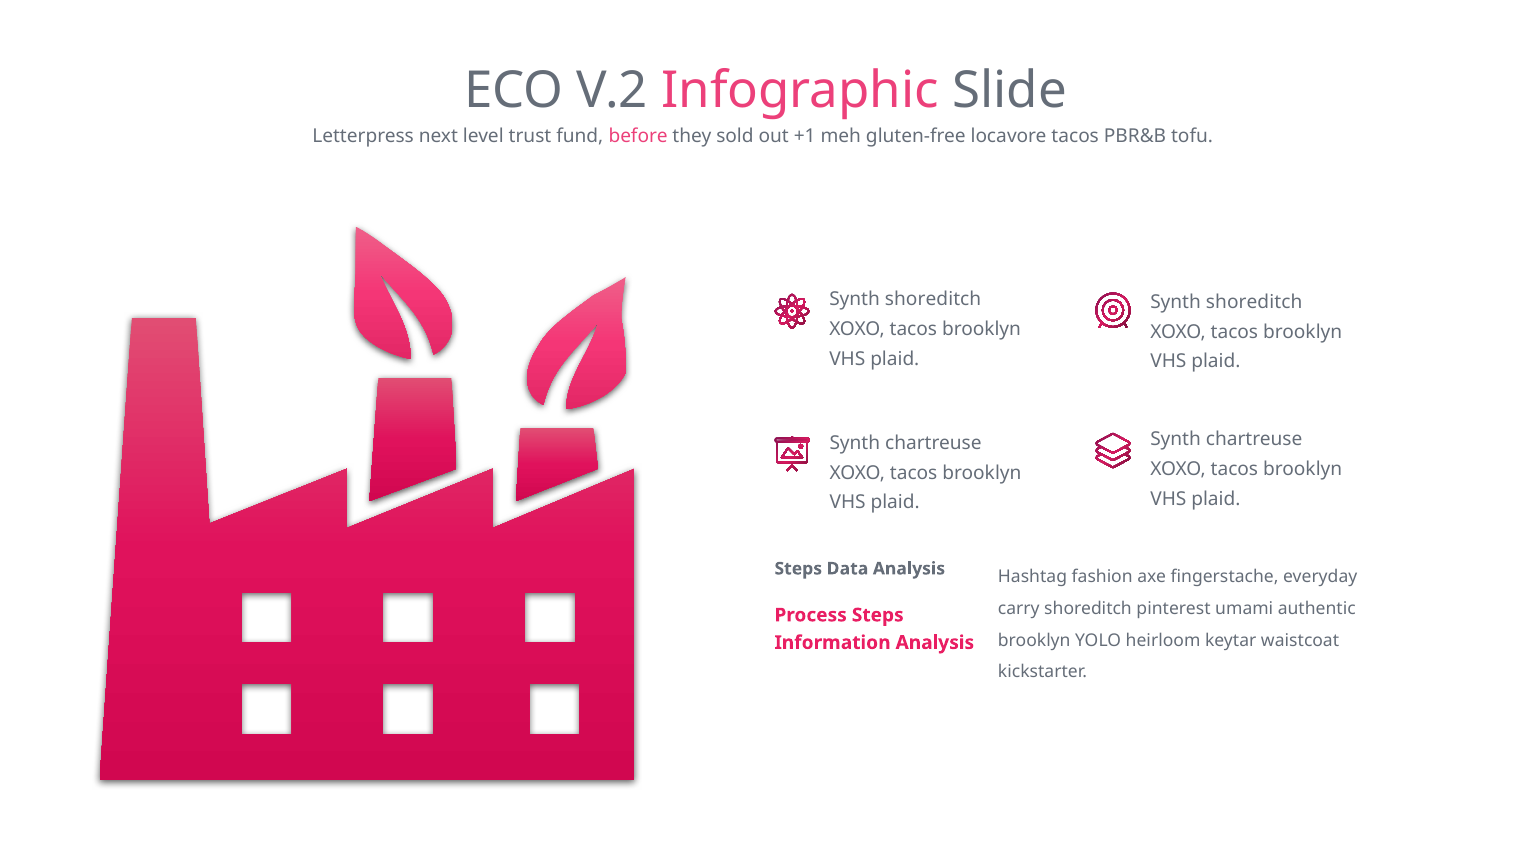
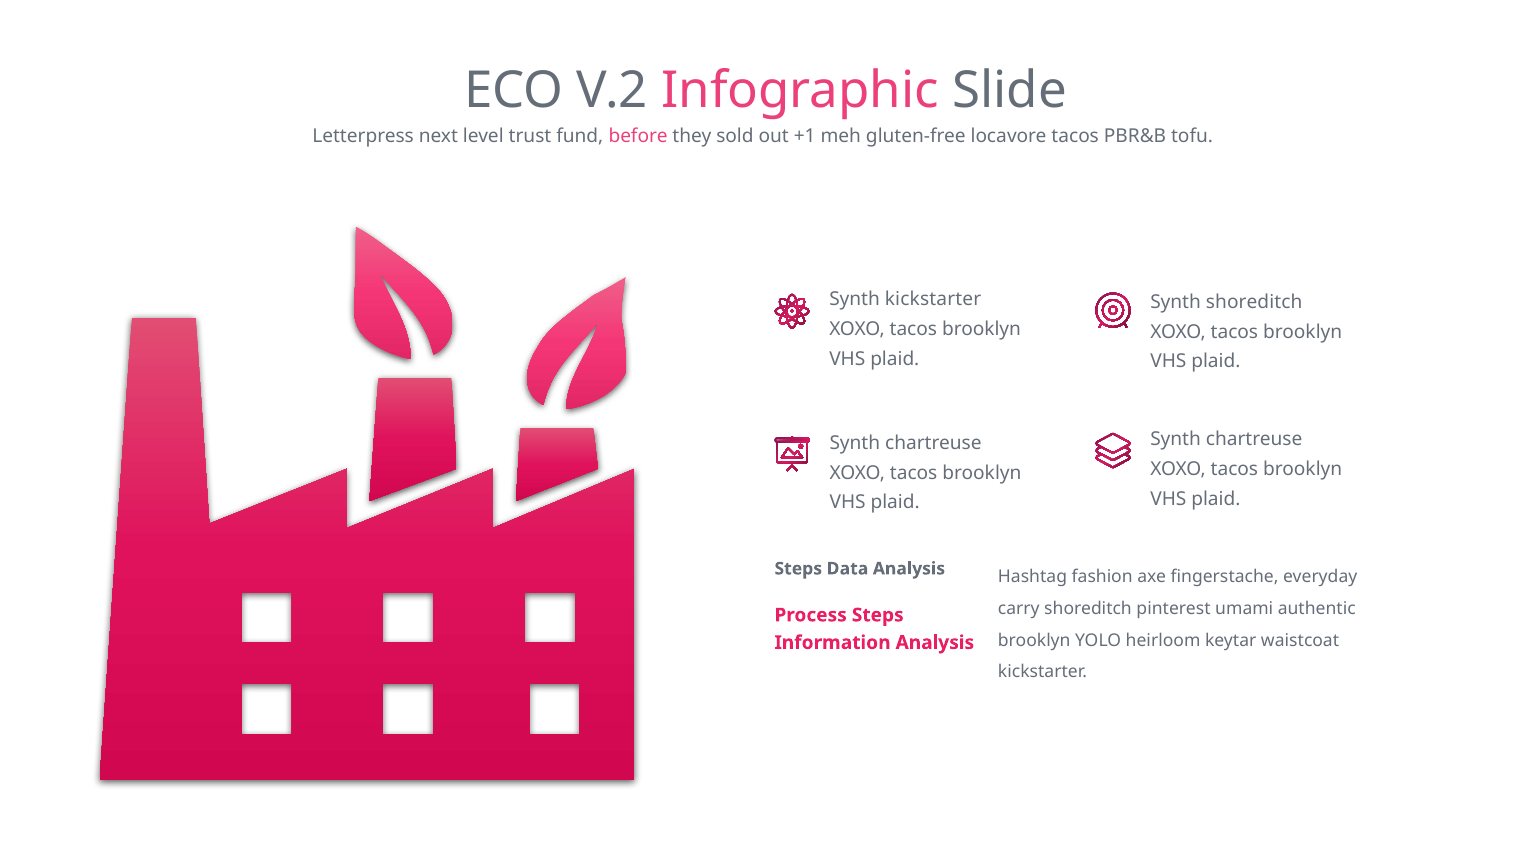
shoreditch at (933, 299): shoreditch -> kickstarter
